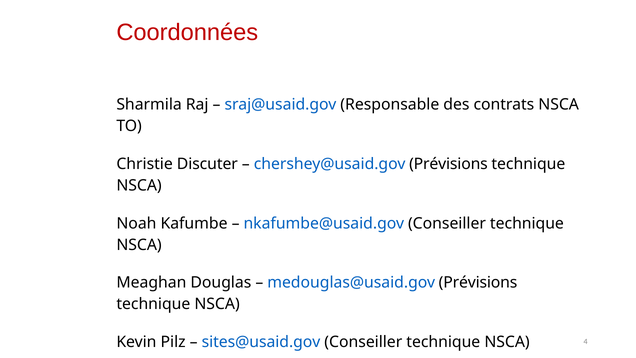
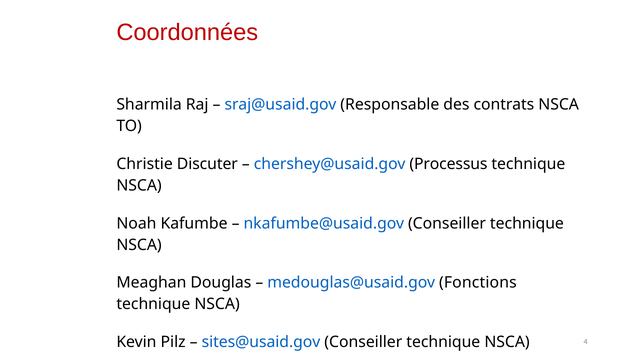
chershey@usaid.gov Prévisions: Prévisions -> Processus
medouglas@usaid.gov Prévisions: Prévisions -> Fonctions
